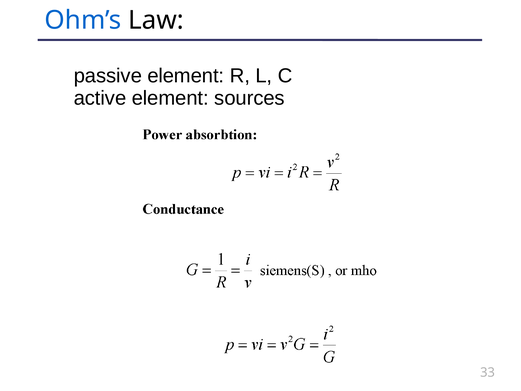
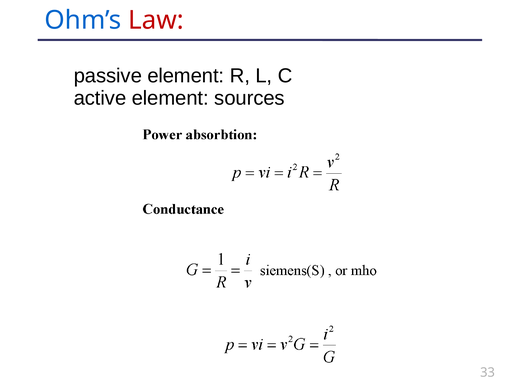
Law colour: black -> red
